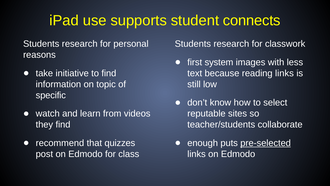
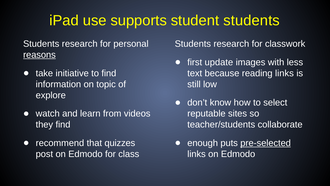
student connects: connects -> students
reasons underline: none -> present
system: system -> update
specific: specific -> explore
